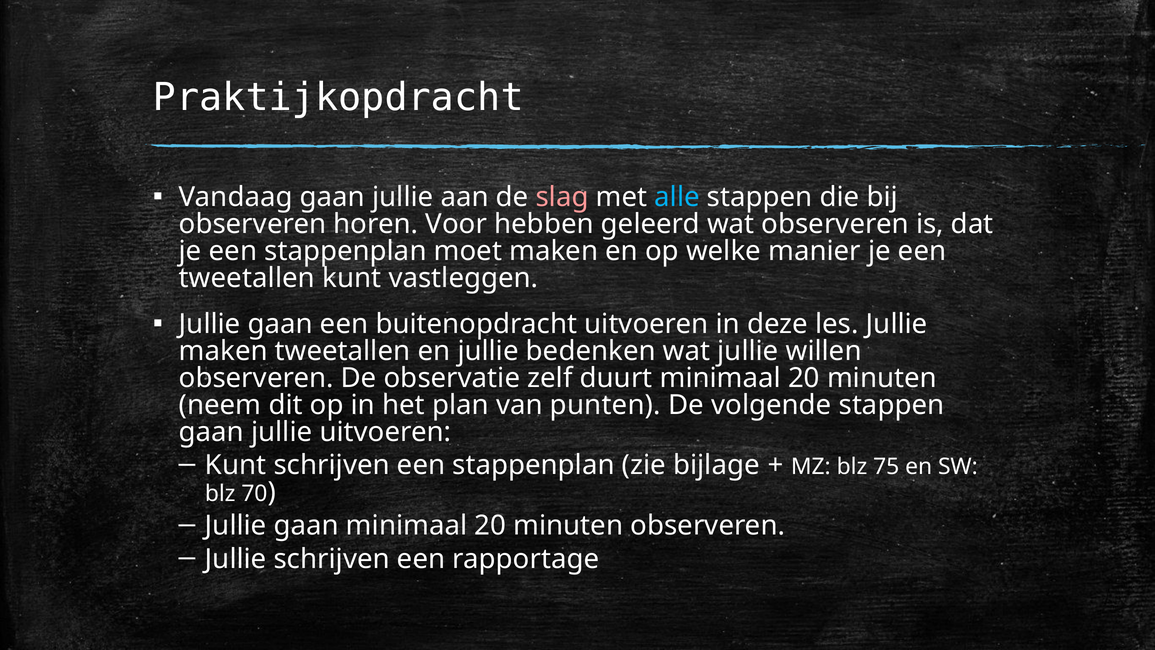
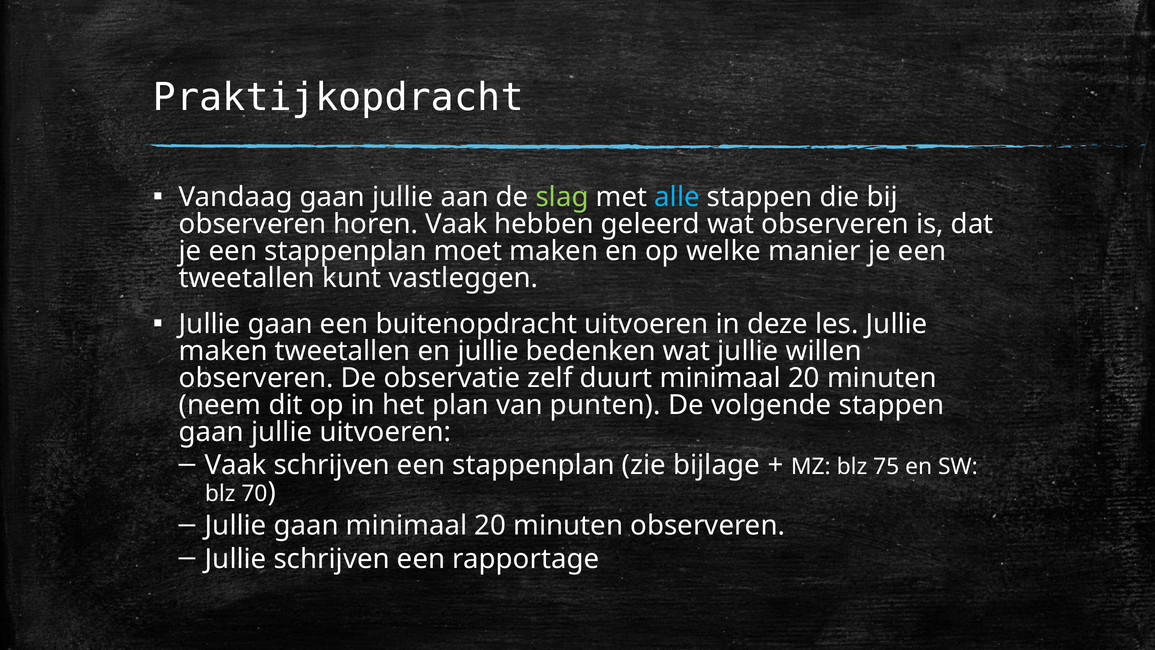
slag colour: pink -> light green
horen Voor: Voor -> Vaak
Kunt at (236, 465): Kunt -> Vaak
